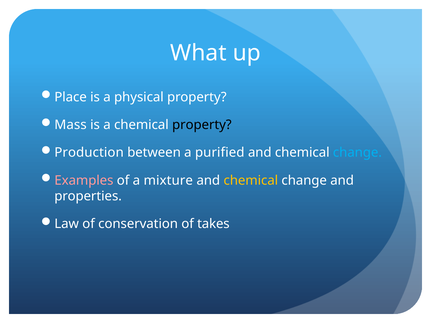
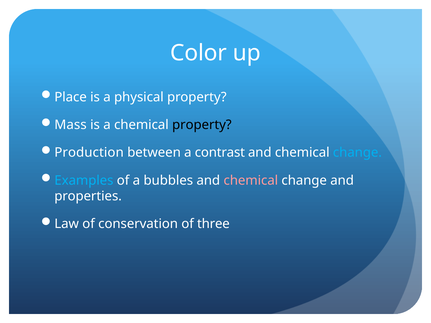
What: What -> Color
purified: purified -> contrast
Examples colour: pink -> light blue
mixture: mixture -> bubbles
chemical at (251, 181) colour: yellow -> pink
takes: takes -> three
